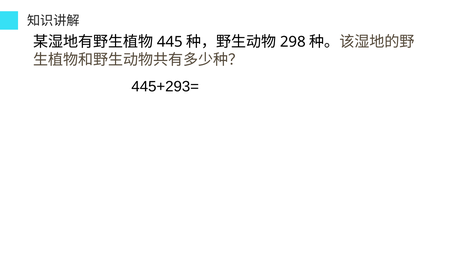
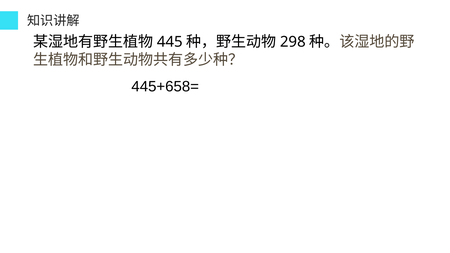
445+293=: 445+293= -> 445+658=
